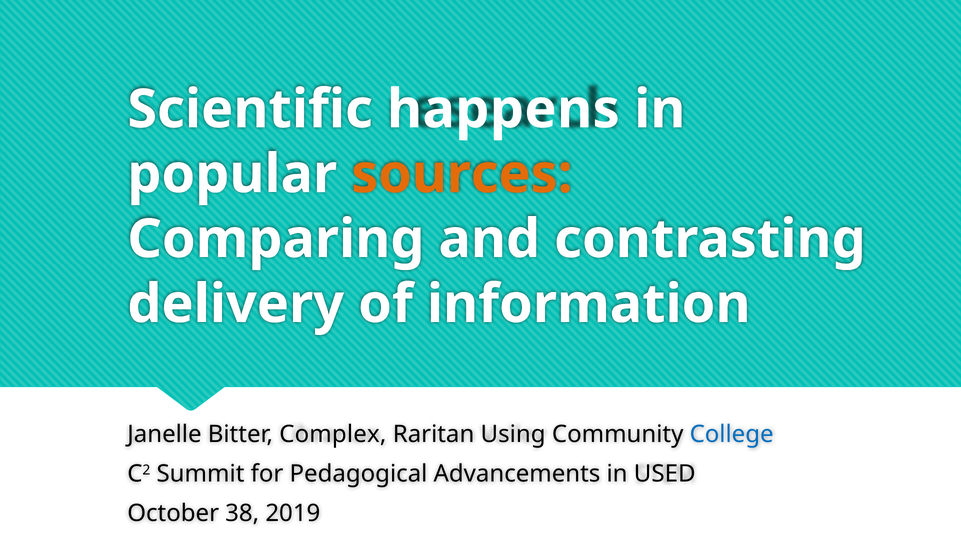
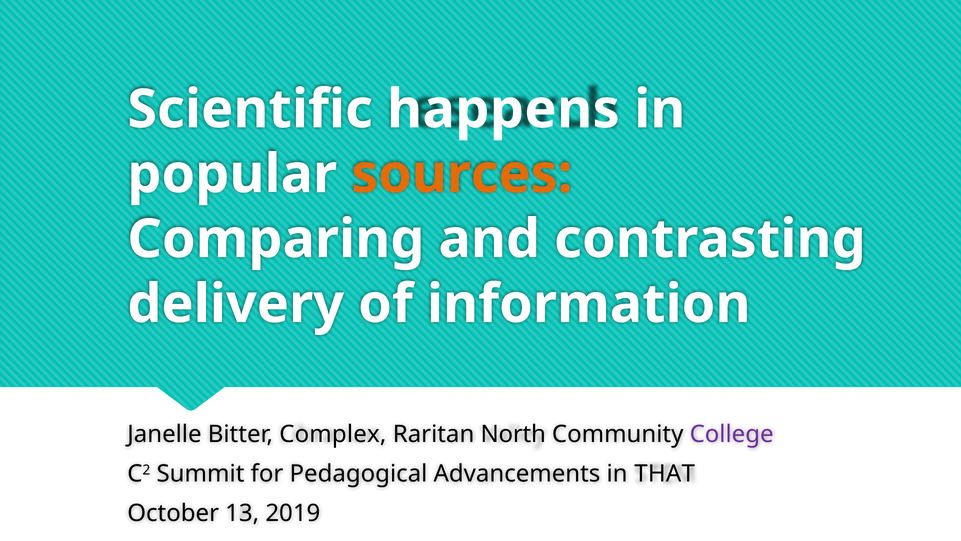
Using: Using -> North
College colour: blue -> purple
USED: USED -> THAT
38: 38 -> 13
